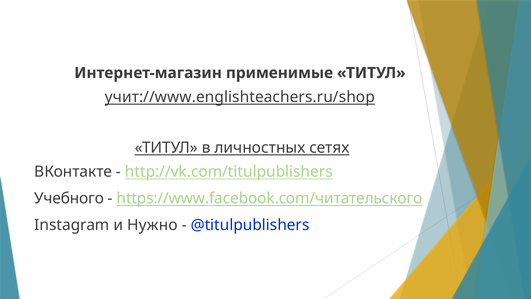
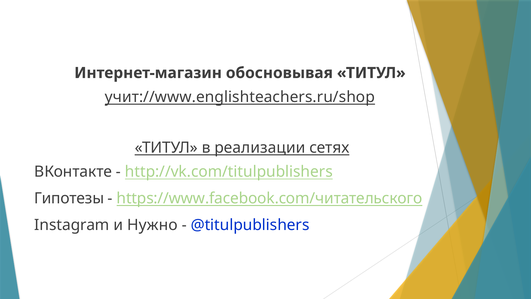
применимые: применимые -> обосновывая
личностных: личностных -> реализации
Учебного: Учебного -> Гипотезы
